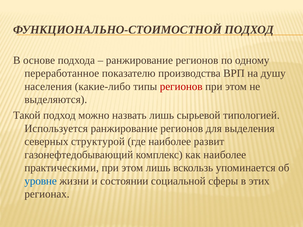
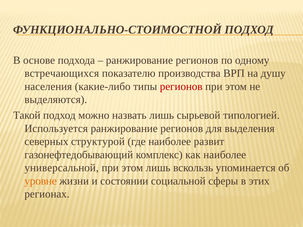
переработанное: переработанное -> встречающихся
практическими: практическими -> универсальной
уровне colour: blue -> orange
